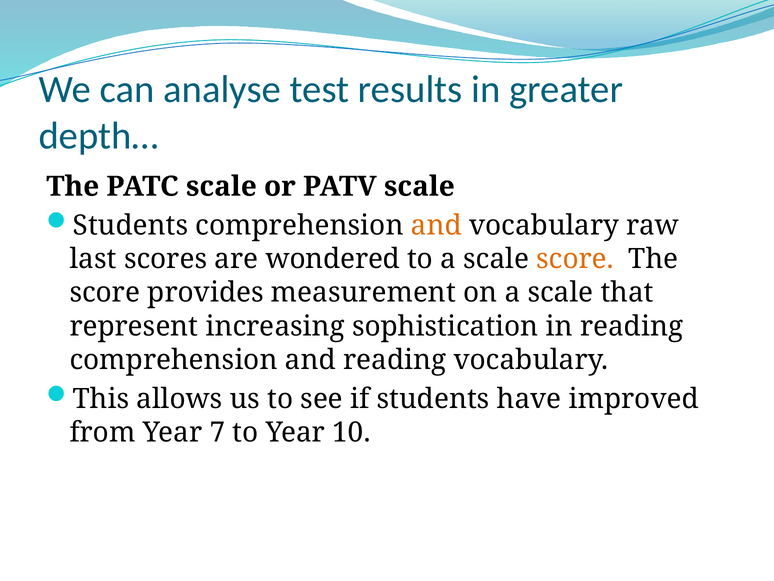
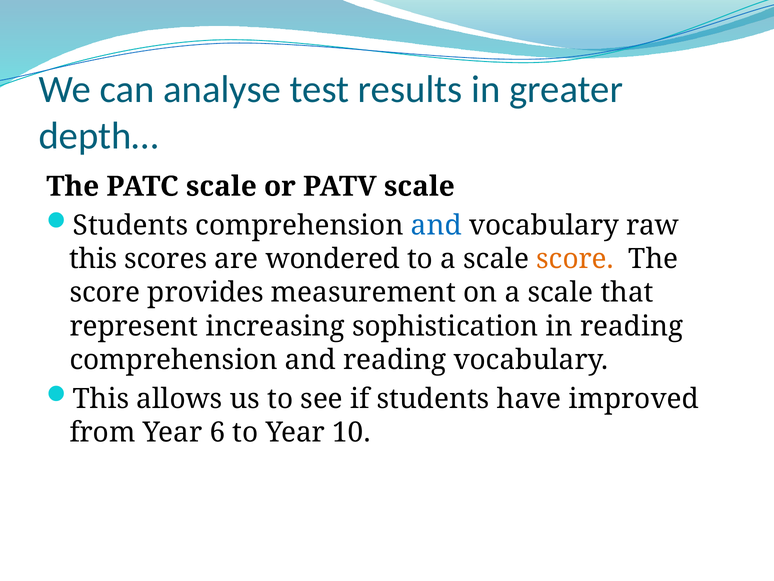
and at (436, 225) colour: orange -> blue
last at (93, 259): last -> this
7: 7 -> 6
